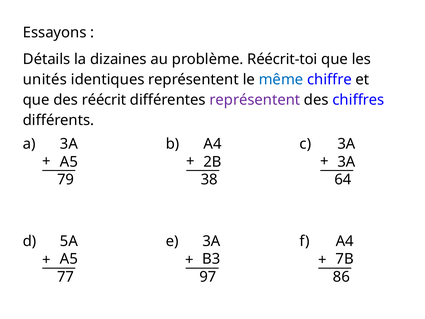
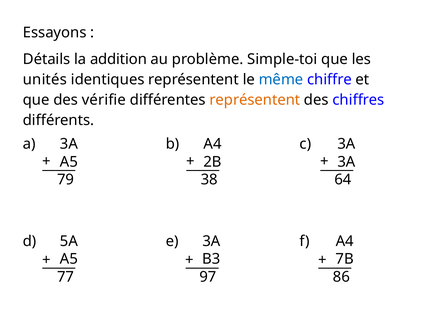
dizaines: dizaines -> addition
Réécrit-toi: Réécrit-toi -> Simple-toi
réécrit: réécrit -> vérifie
représentent at (255, 100) colour: purple -> orange
